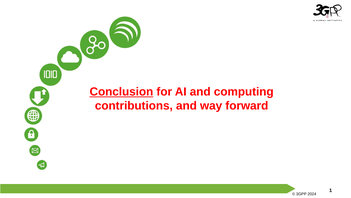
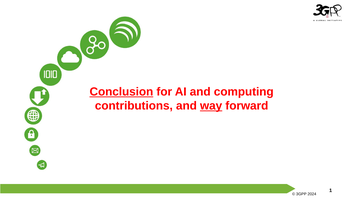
way underline: none -> present
